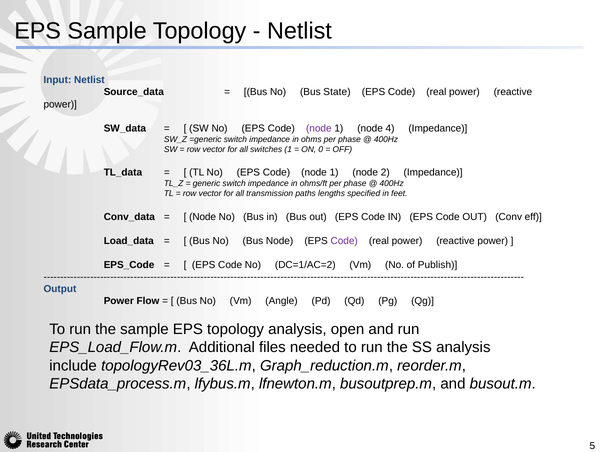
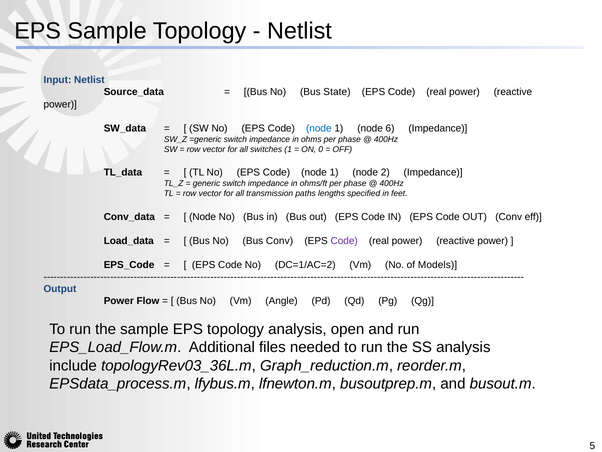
node at (319, 128) colour: purple -> blue
4: 4 -> 6
Bus Node: Node -> Conv
Publish: Publish -> Models
